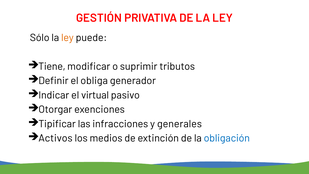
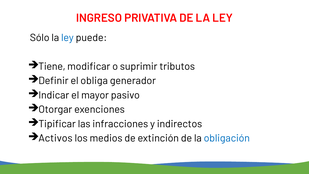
GESTIÓN: GESTIÓN -> INGRESO
ley at (67, 38) colour: orange -> blue
virtual: virtual -> mayor
generales: generales -> indirectos
